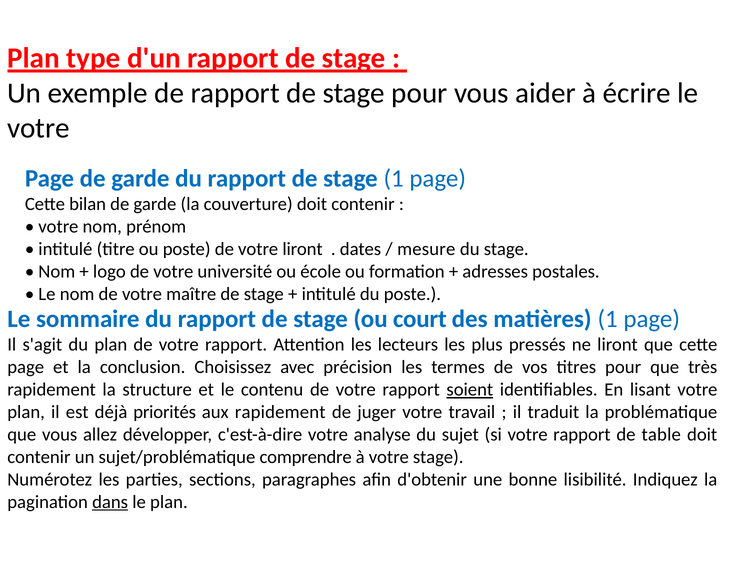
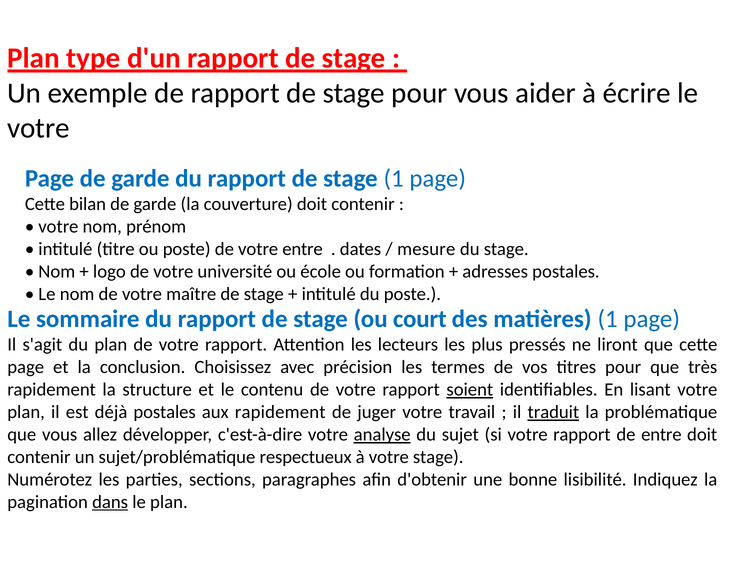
votre liront: liront -> entre
déjà priorités: priorités -> postales
traduit underline: none -> present
analyse underline: none -> present
de table: table -> entre
comprendre: comprendre -> respectueux
